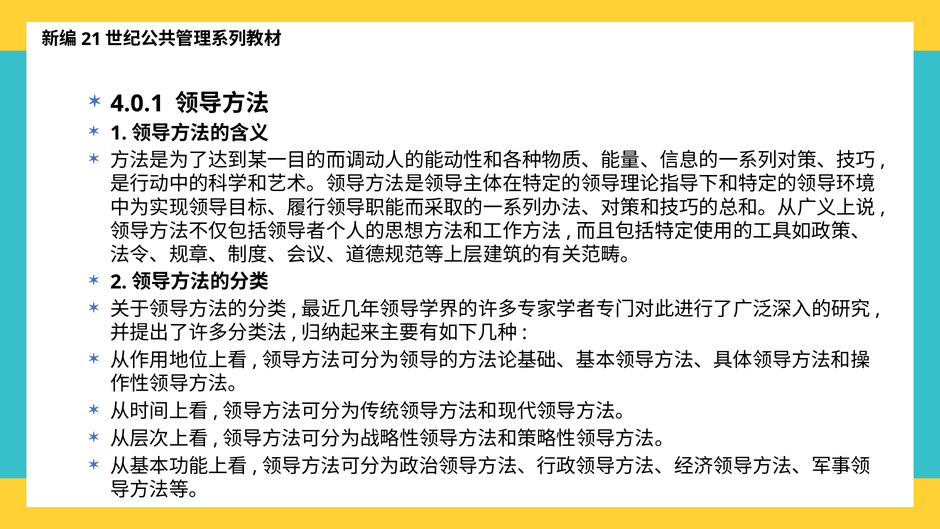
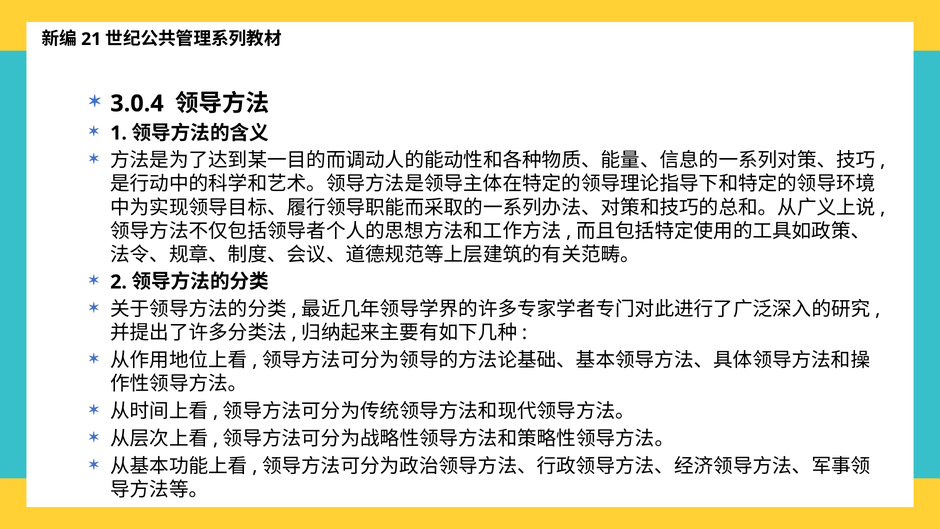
4.0.1: 4.0.1 -> 3.0.4
